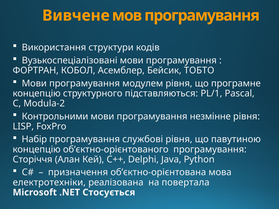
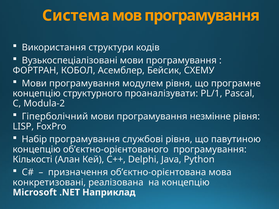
Вивчене: Вивчене -> Система
ТОБТО: ТОБТО -> СХЕМУ
підставляються: підставляються -> проаналізувати
Контрольними: Контрольними -> Гіперболічний
Сторіччя: Сторіччя -> Кількості
електротехніки: електротехніки -> конкретизовані
на повертала: повертала -> концепцію
Стосується: Стосується -> Наприклад
